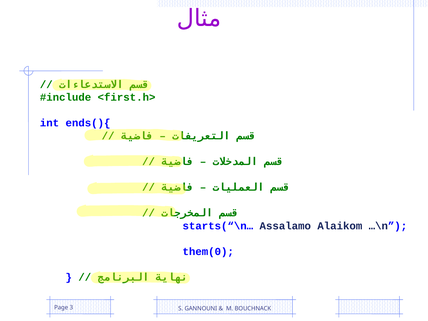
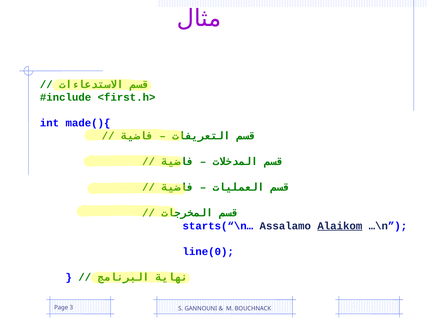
ends(){: ends(){ -> made(){
Alaikom underline: none -> present
them(0: them(0 -> line(0
